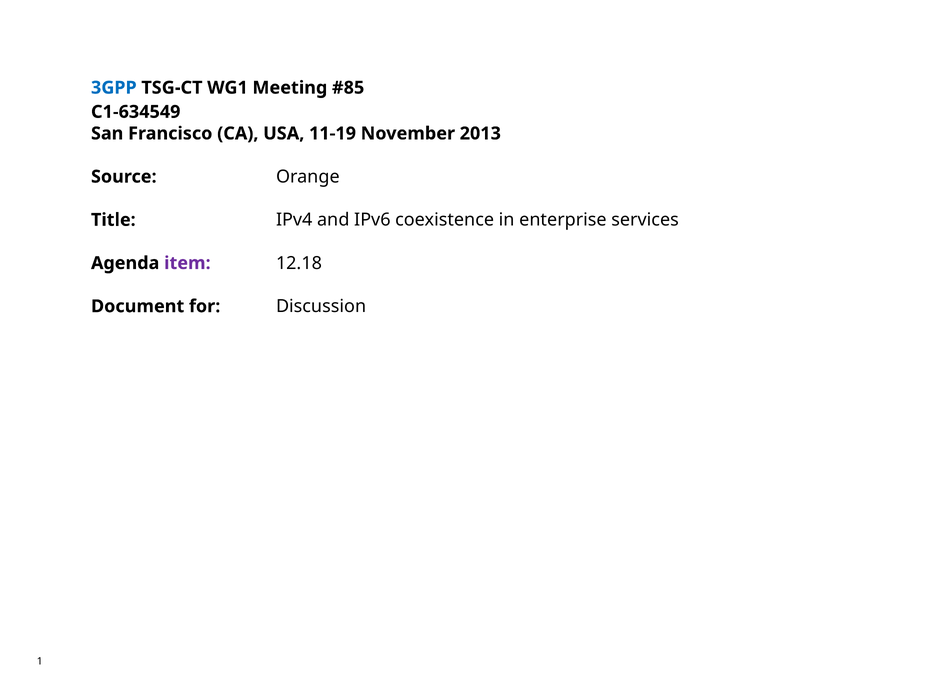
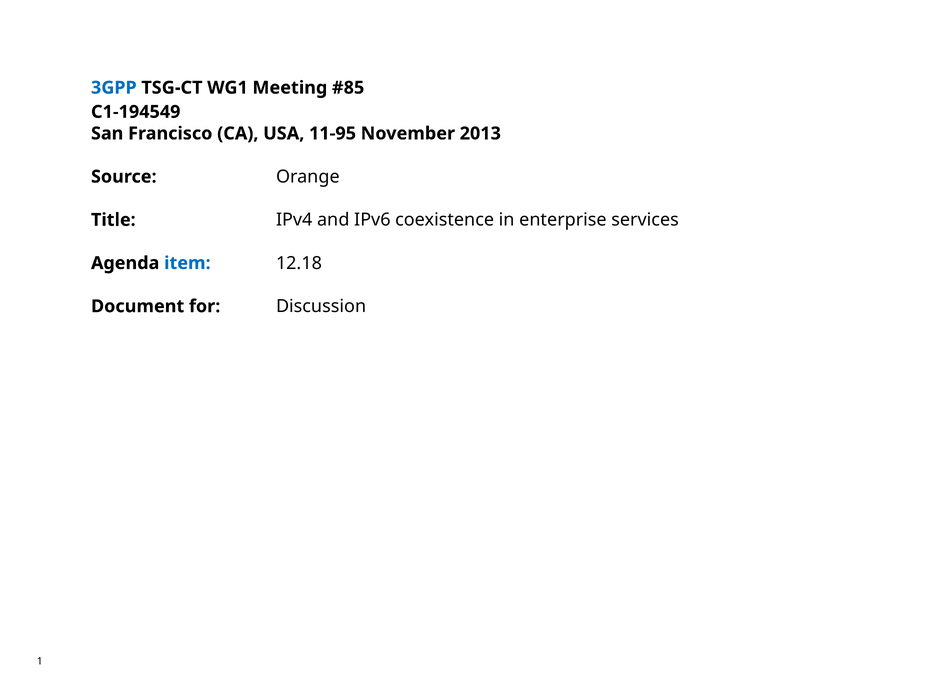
C1-634549: C1-634549 -> C1-194549
11-19: 11-19 -> 11-95
item colour: purple -> blue
